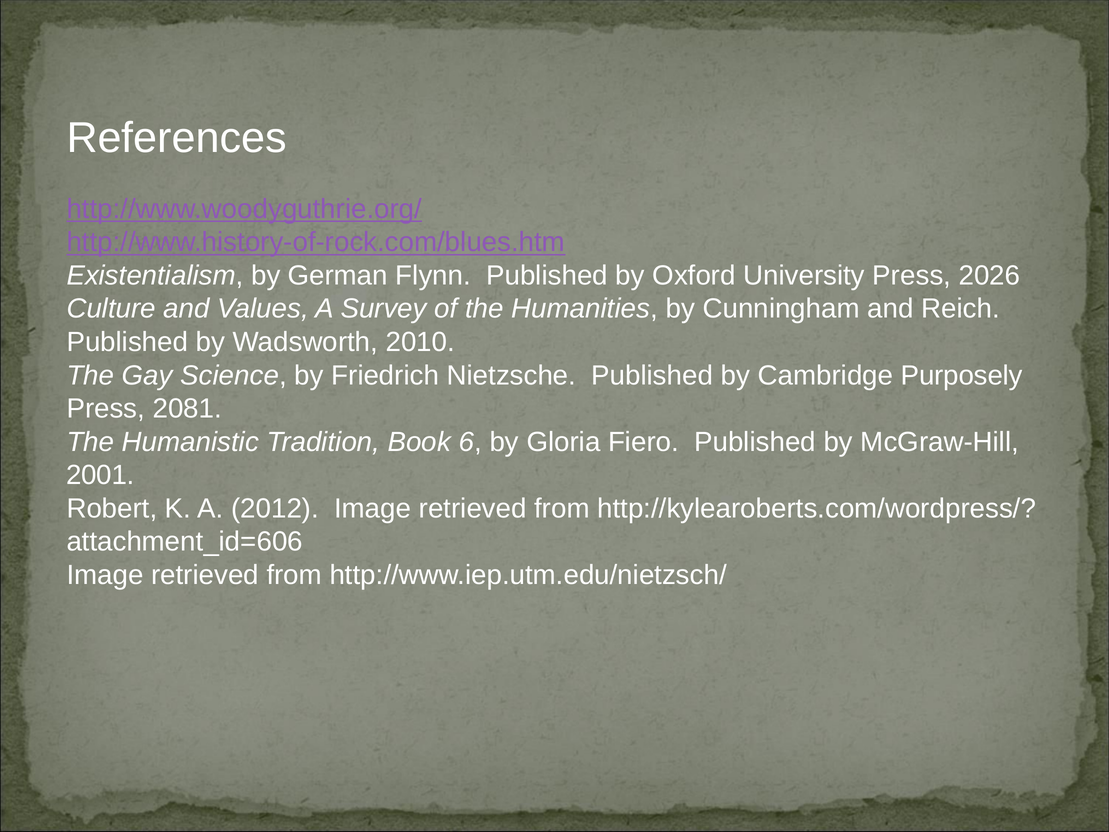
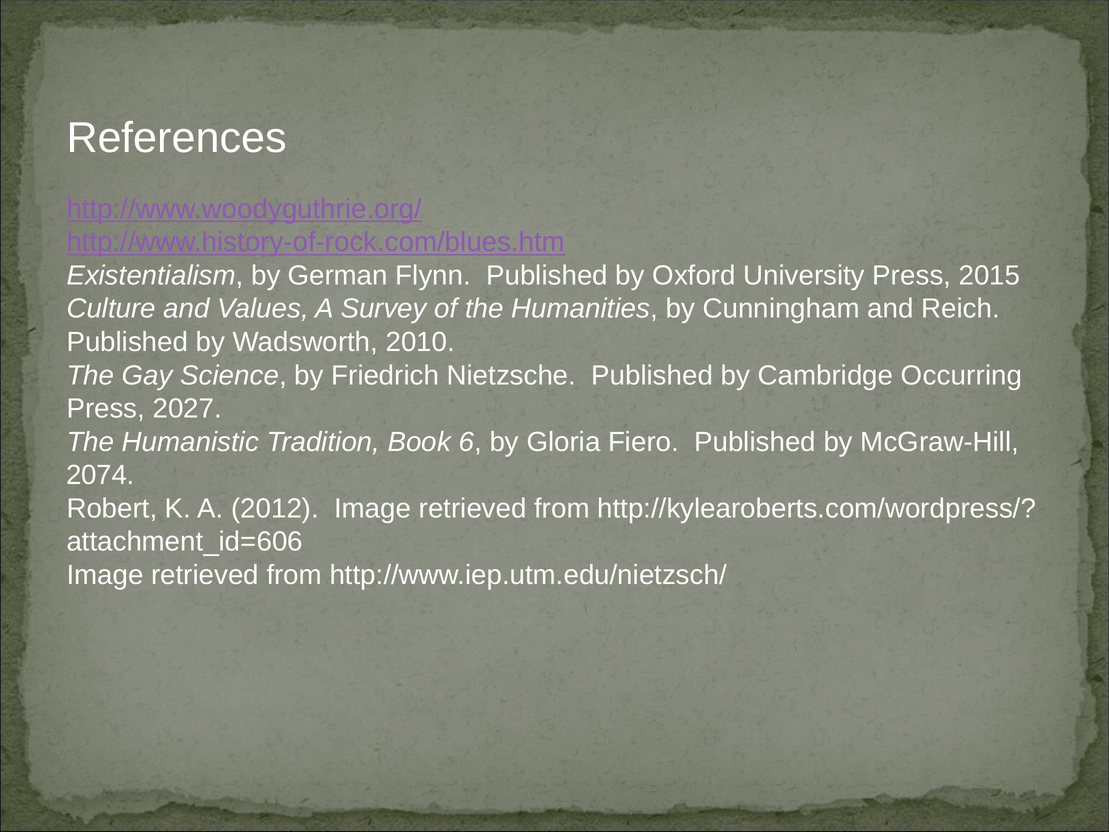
2026: 2026 -> 2015
Purposely: Purposely -> Occurring
2081: 2081 -> 2027
2001: 2001 -> 2074
